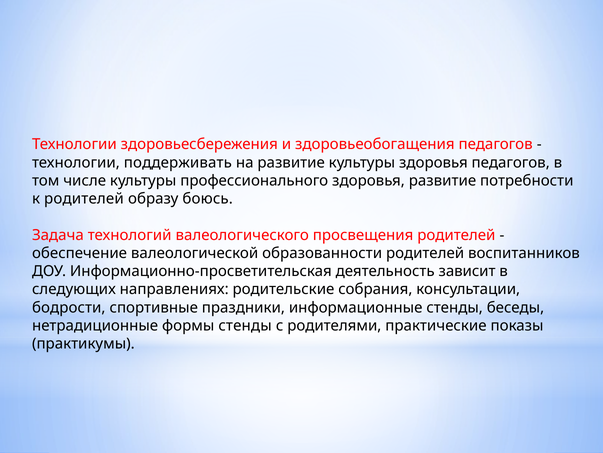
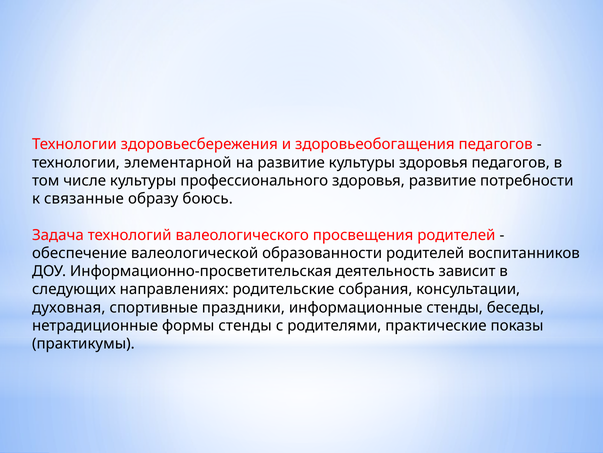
поддерживать: поддерживать -> элементарной
к родителей: родителей -> связанные
бодрости: бодрости -> духовная
